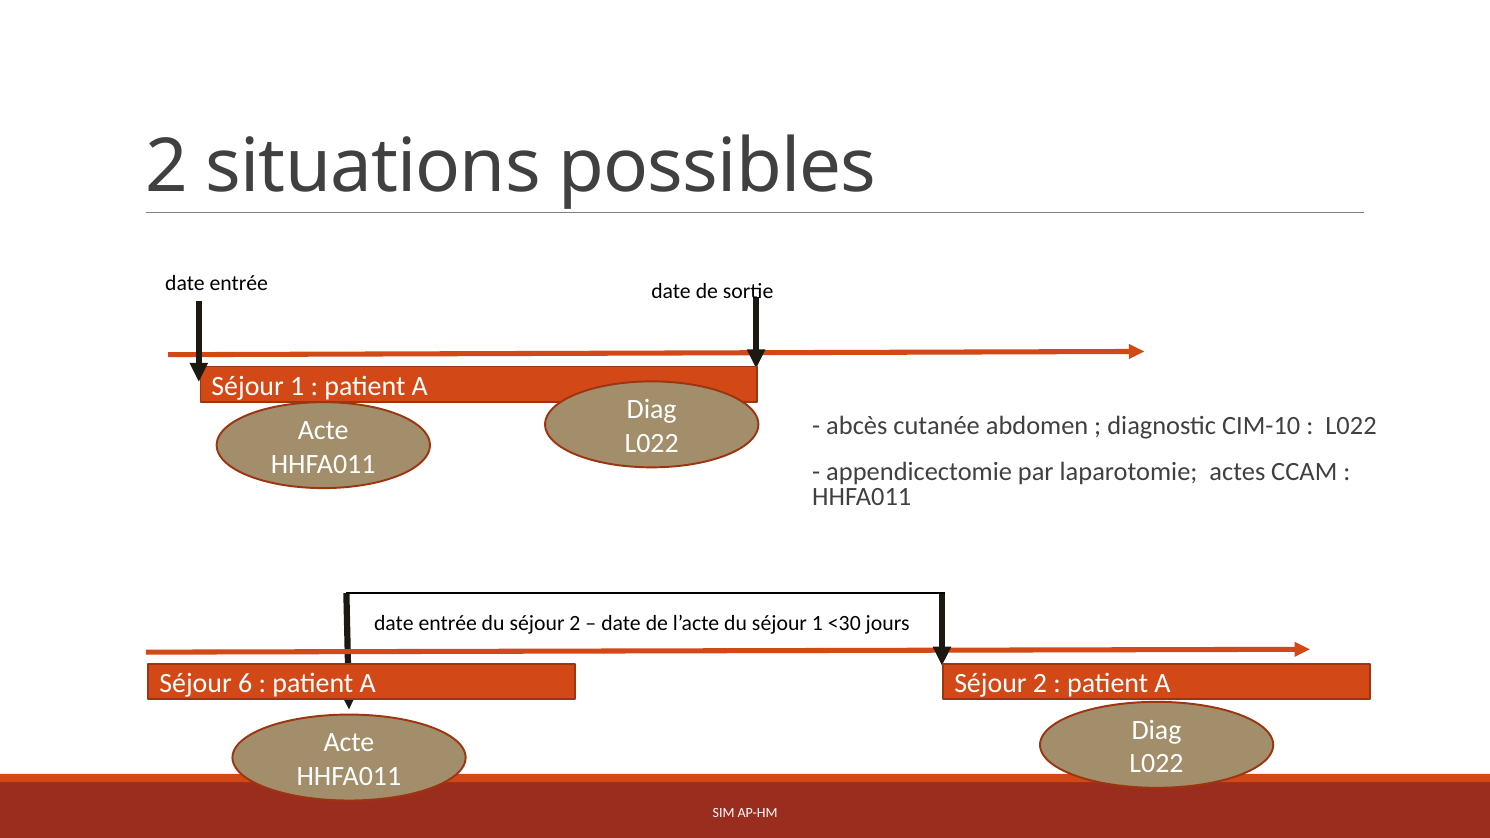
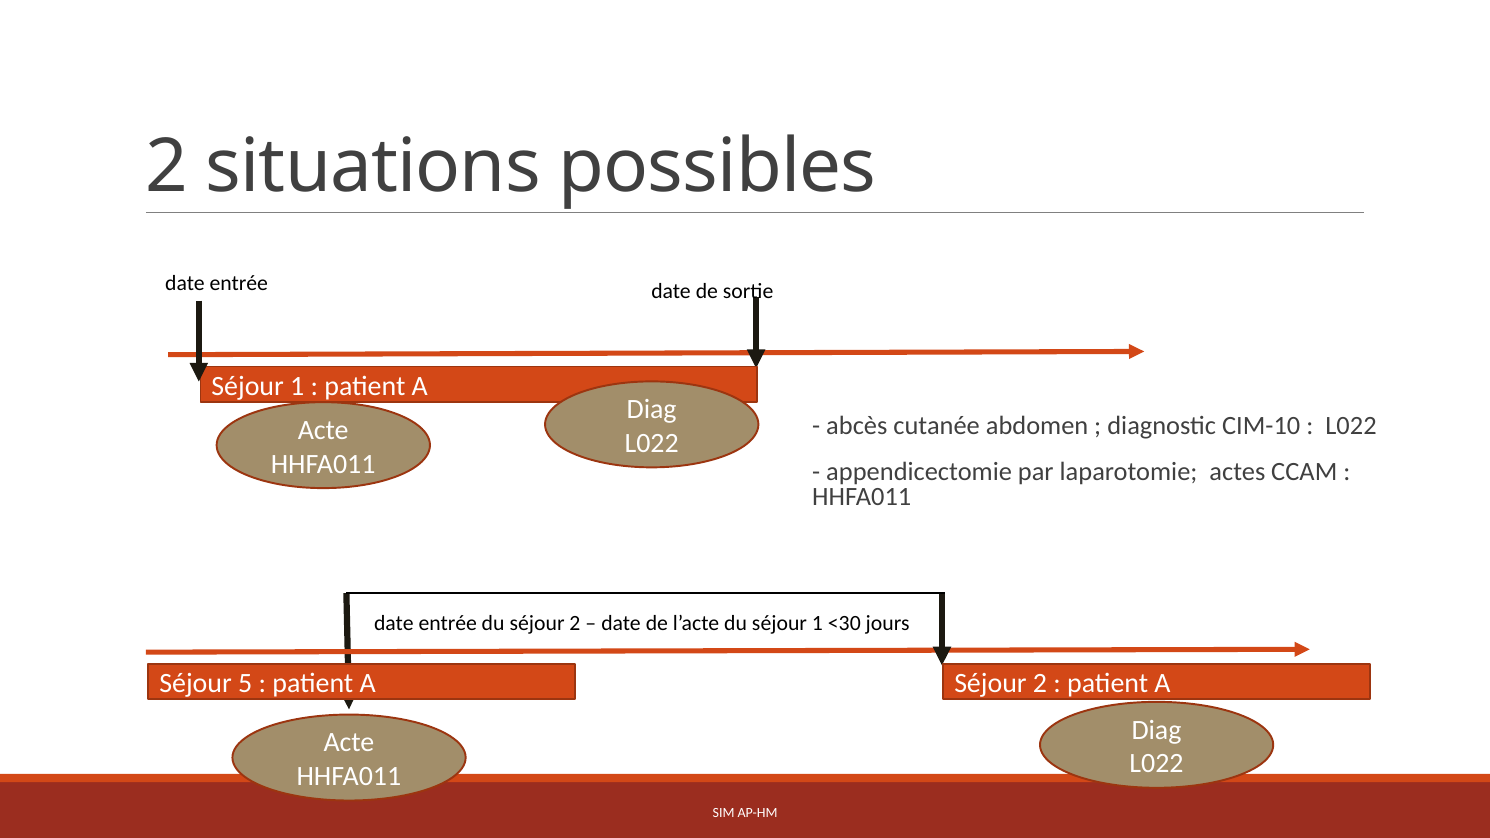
6: 6 -> 5
